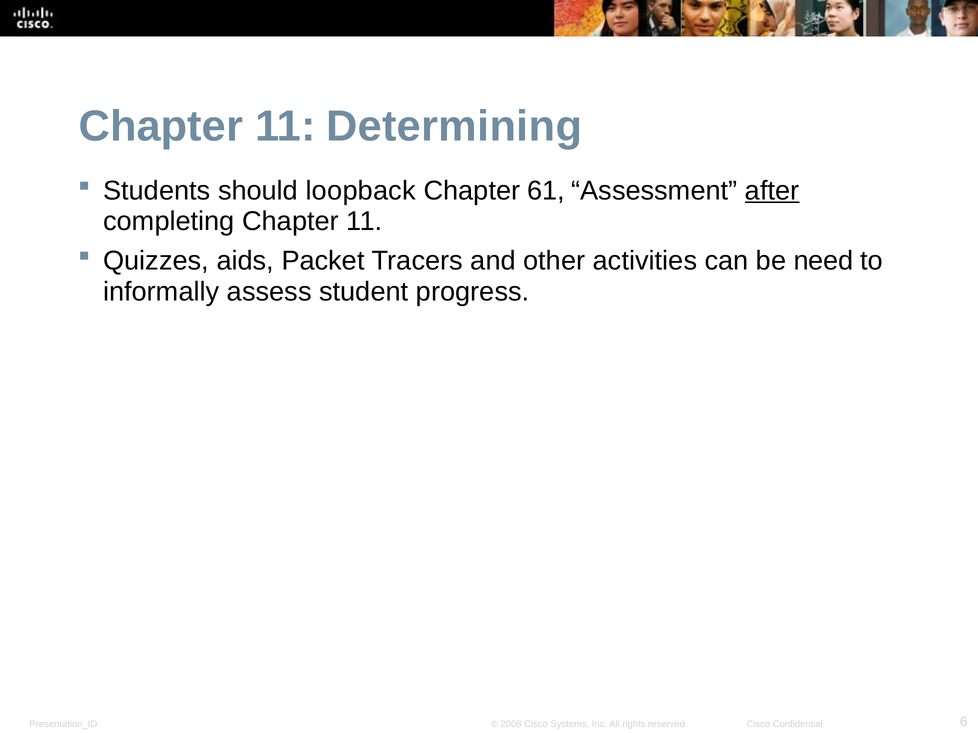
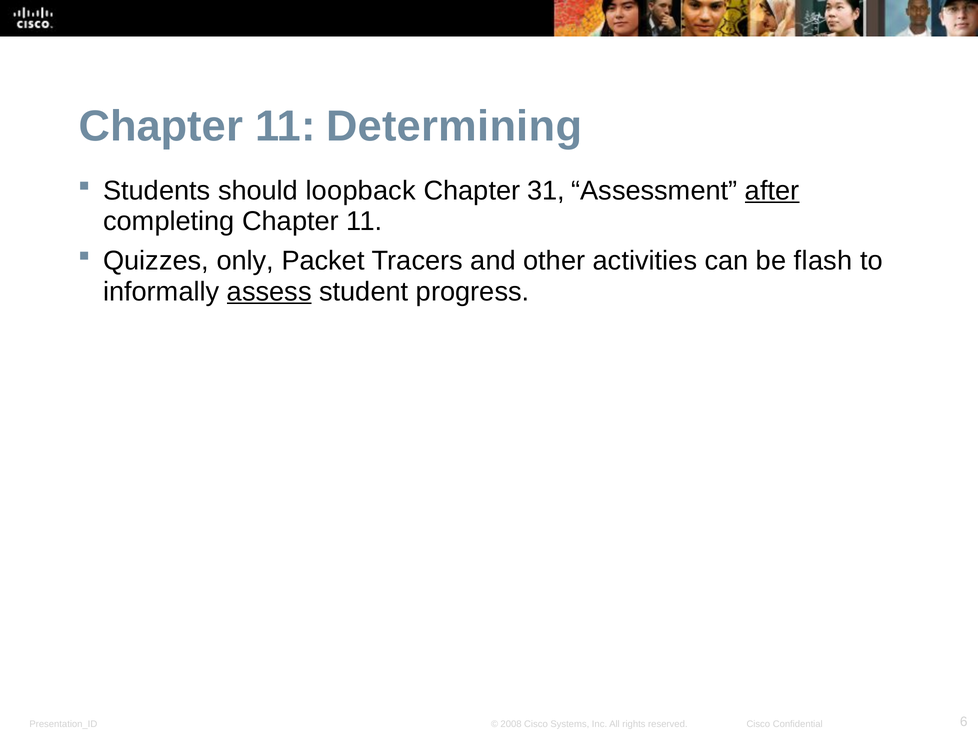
61: 61 -> 31
aids: aids -> only
need: need -> flash
assess underline: none -> present
